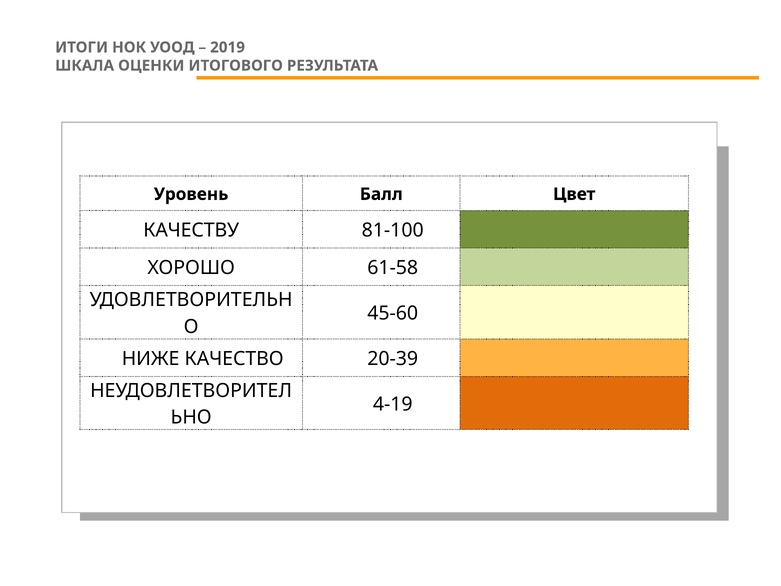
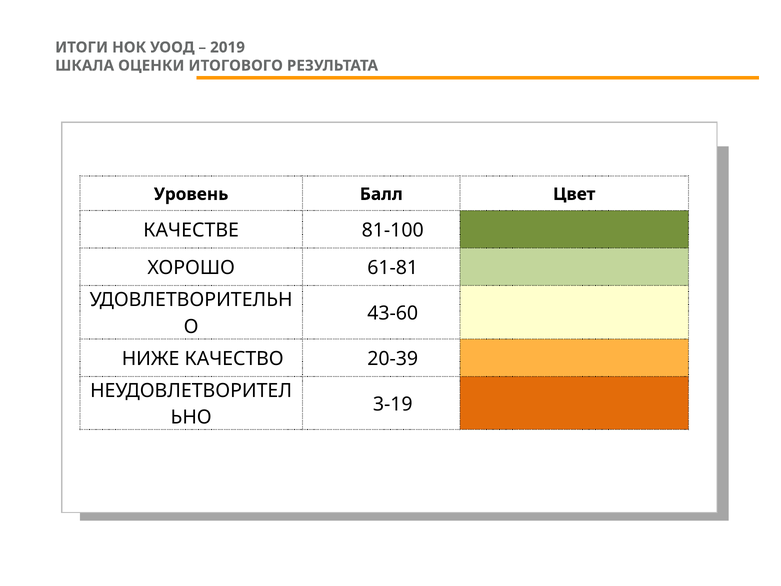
КАЧЕСТВУ: КАЧЕСТВУ -> КАЧЕСТВЕ
61-58: 61-58 -> 61-81
45-60: 45-60 -> 43-60
4-19: 4-19 -> 3-19
